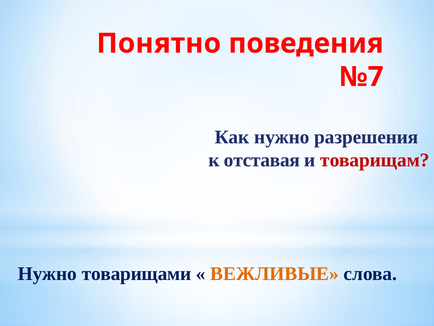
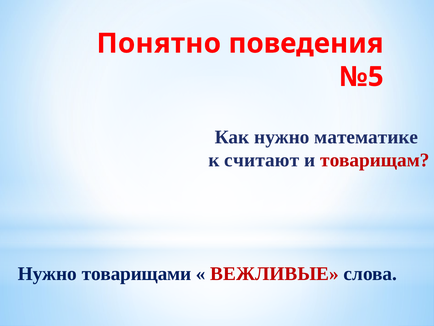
№7: №7 -> №5
разрешения: разрешения -> математике
отставая: отставая -> считают
ВЕЖЛИВЫЕ colour: orange -> red
